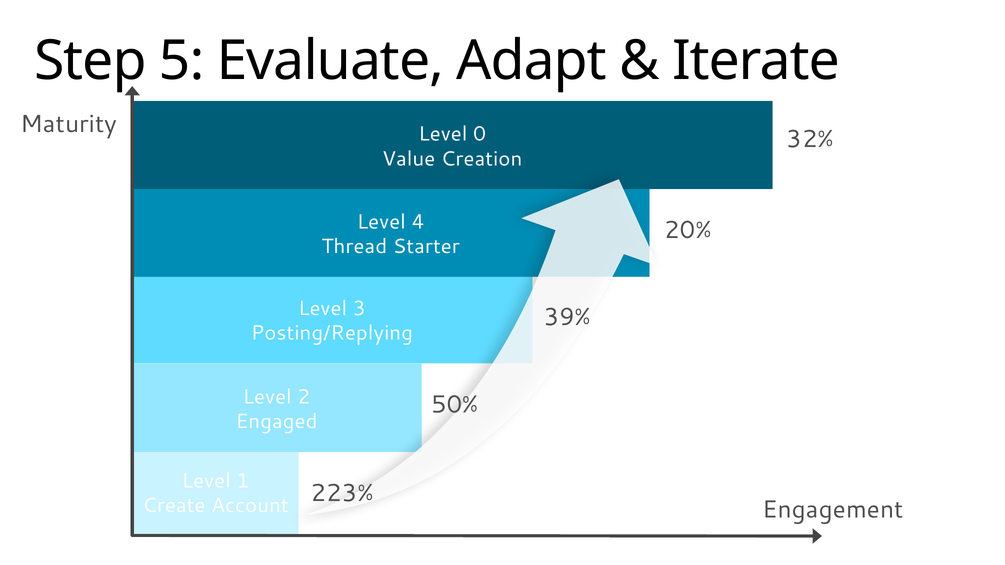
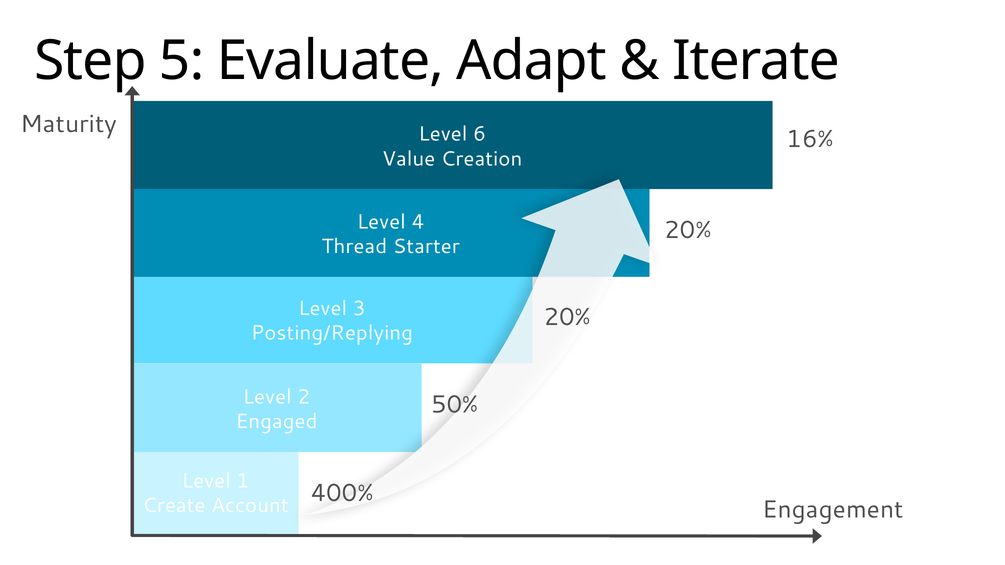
0: 0 -> 6
32%: 32% -> 16%
39% at (567, 317): 39% -> 20%
223%: 223% -> 400%
